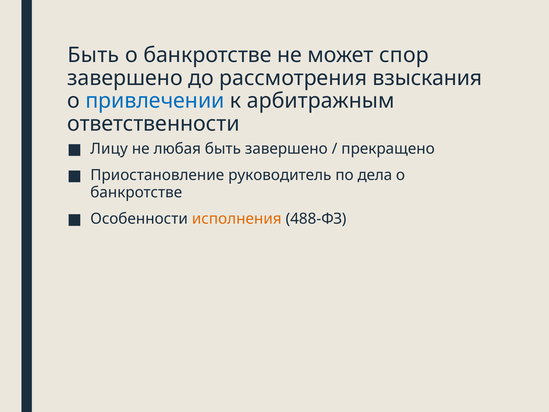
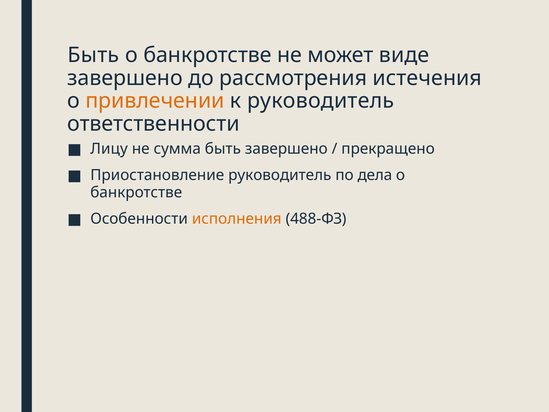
спор: спор -> виде
взыскания: взыскания -> истечения
привлечении colour: blue -> orange
к арбитражным: арбитражным -> руководитель
любая: любая -> сумма
